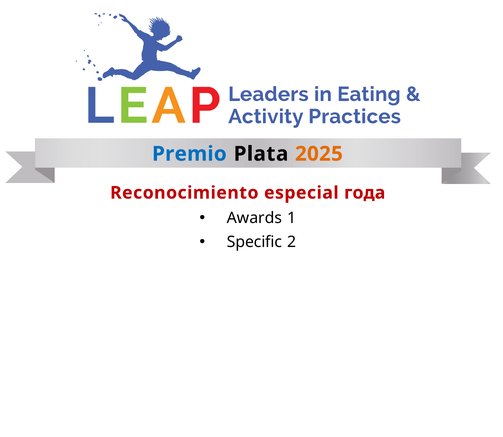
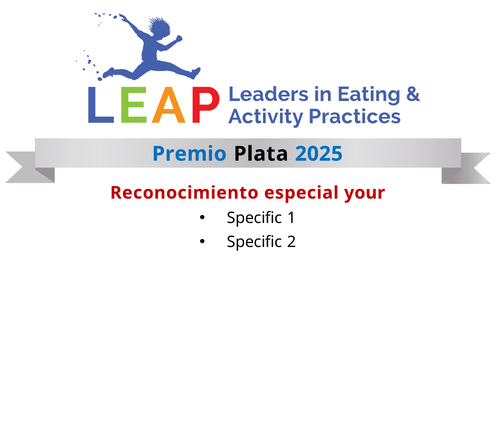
2025 colour: orange -> blue
года: года -> your
Awards at (254, 218): Awards -> Specific
